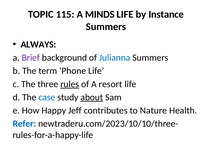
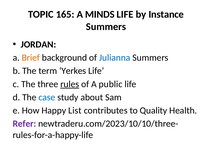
115: 115 -> 165
ALWAYS: ALWAYS -> JORDAN
Brief colour: purple -> orange
Phone: Phone -> Yerkes
resort: resort -> public
about underline: present -> none
Jeff: Jeff -> List
Nature: Nature -> Quality
Refer colour: blue -> purple
